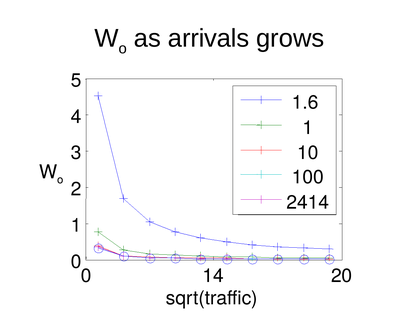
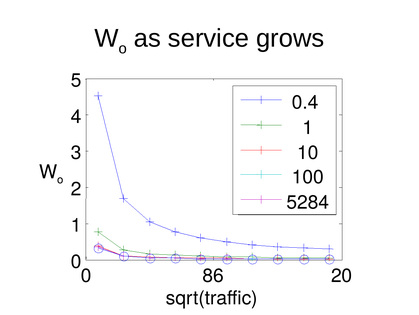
arrivals: arrivals -> service
1.6: 1.6 -> 0.4
2414: 2414 -> 5284
14: 14 -> 86
